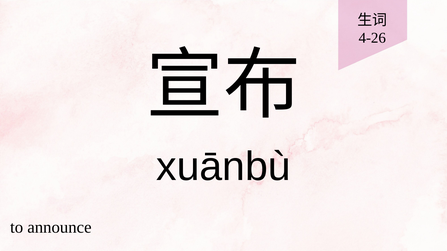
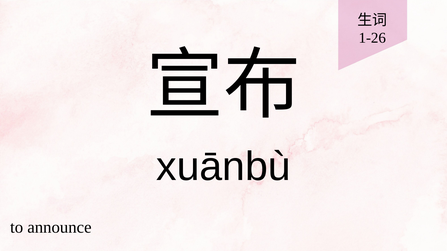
4-26: 4-26 -> 1-26
